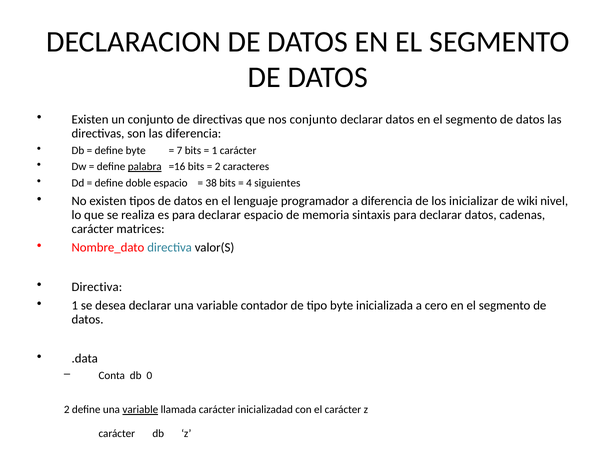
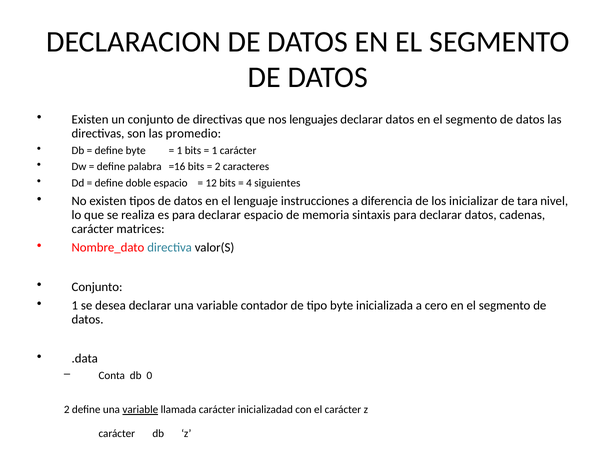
nos conjunto: conjunto -> lenguajes
las diferencia: diferencia -> promedio
7 at (179, 150): 7 -> 1
palabra underline: present -> none
38: 38 -> 12
programador: programador -> instrucciones
wiki: wiki -> tara
Directiva at (97, 287): Directiva -> Conjunto
